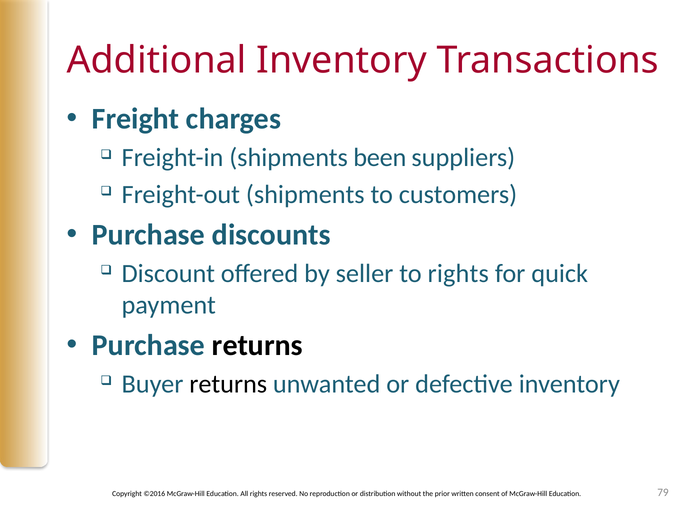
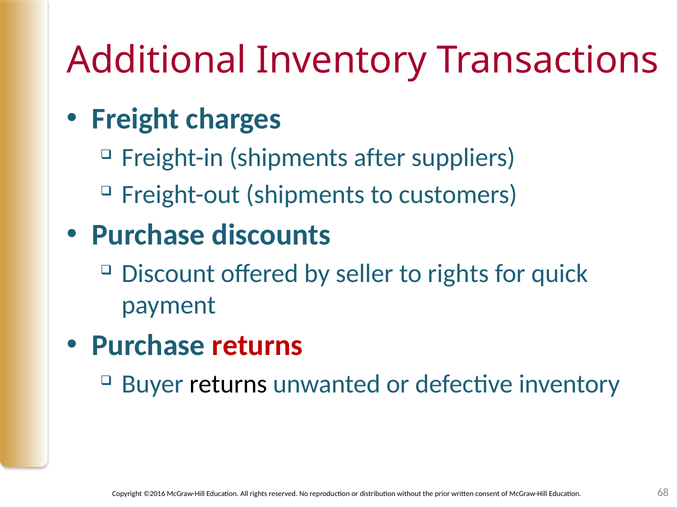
been: been -> after
returns at (257, 346) colour: black -> red
79: 79 -> 68
